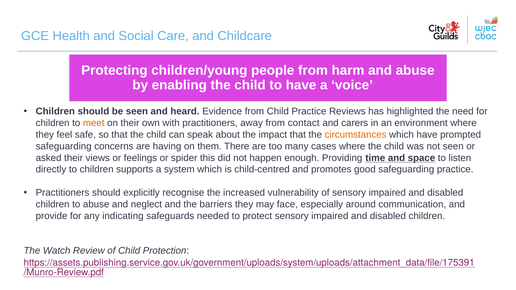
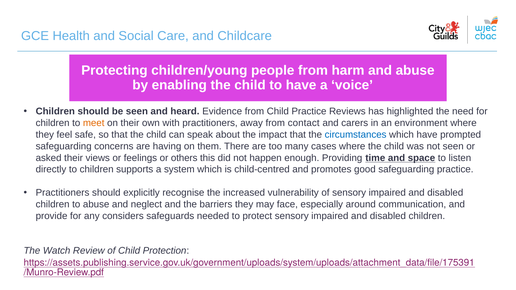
circumstances colour: orange -> blue
spider: spider -> others
indicating: indicating -> considers
